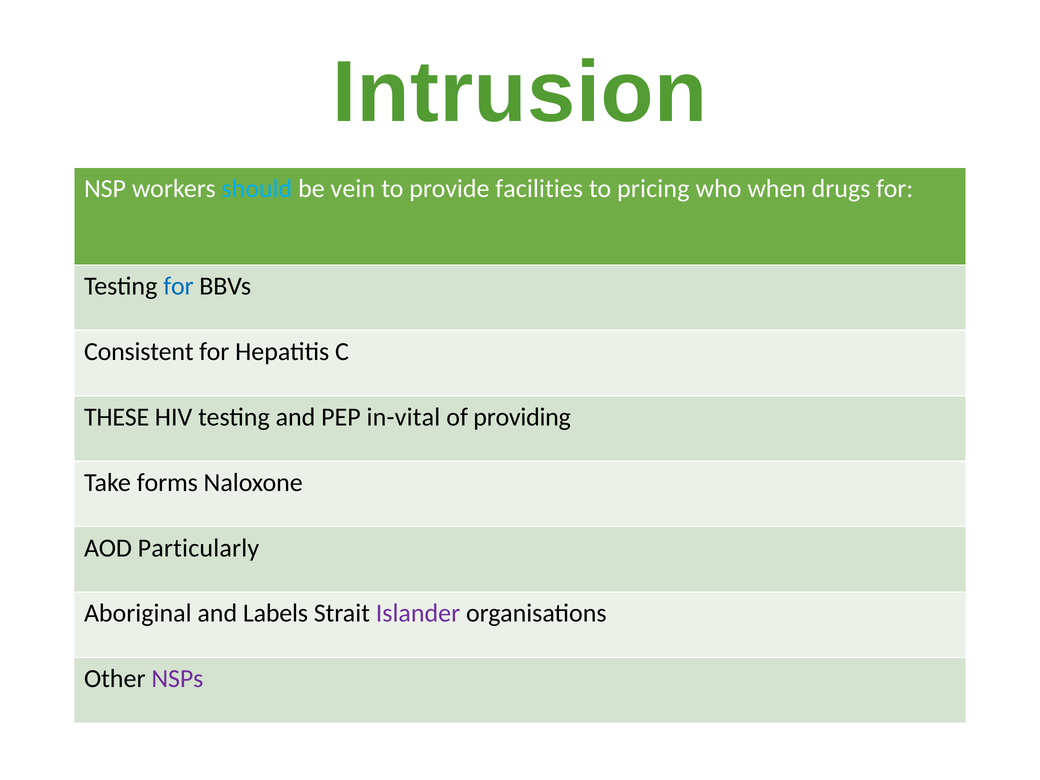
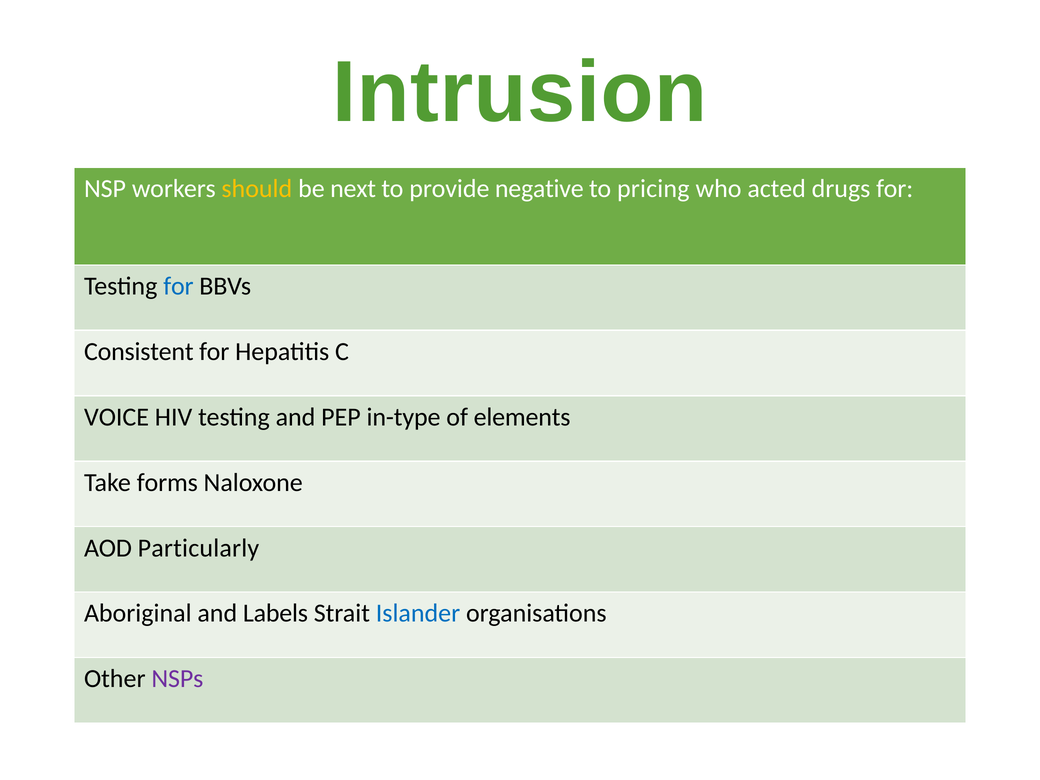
should colour: light blue -> yellow
vein: vein -> next
facilities: facilities -> negative
when: when -> acted
THESE: THESE -> VOICE
in-vital: in-vital -> in-type
providing: providing -> elements
Islander colour: purple -> blue
